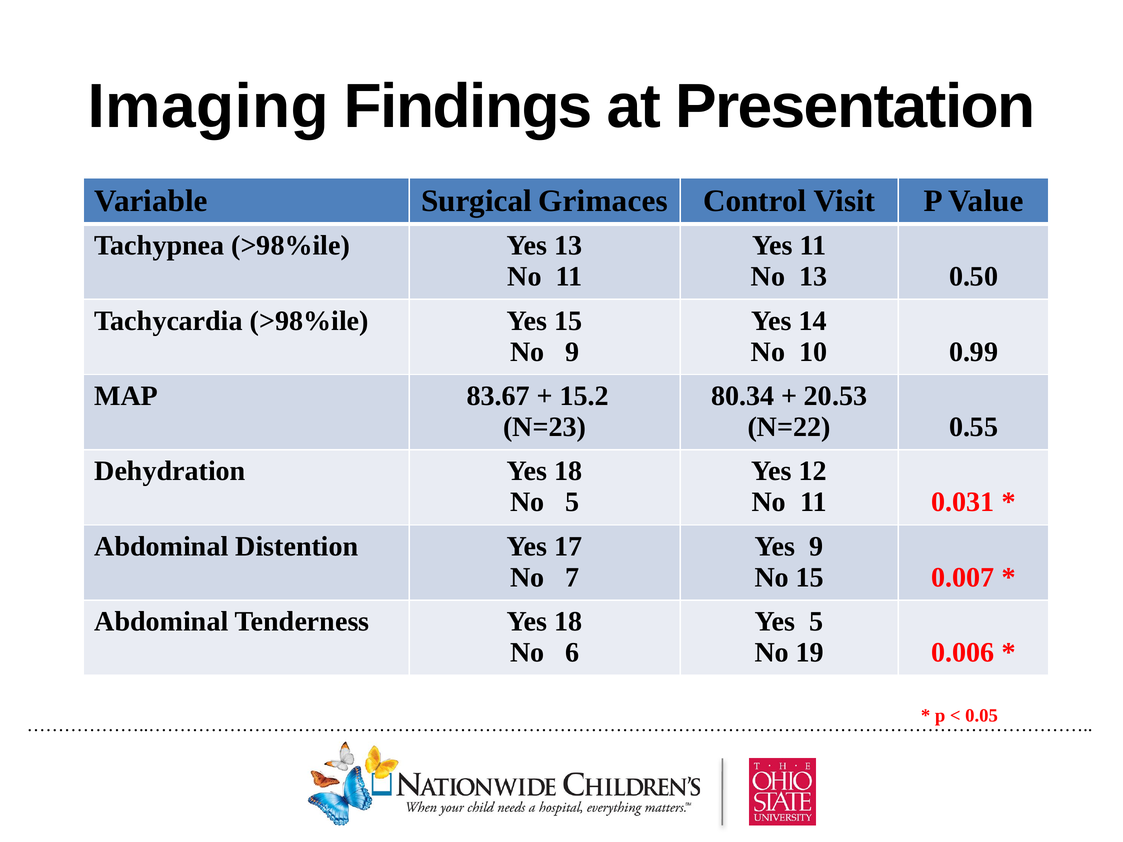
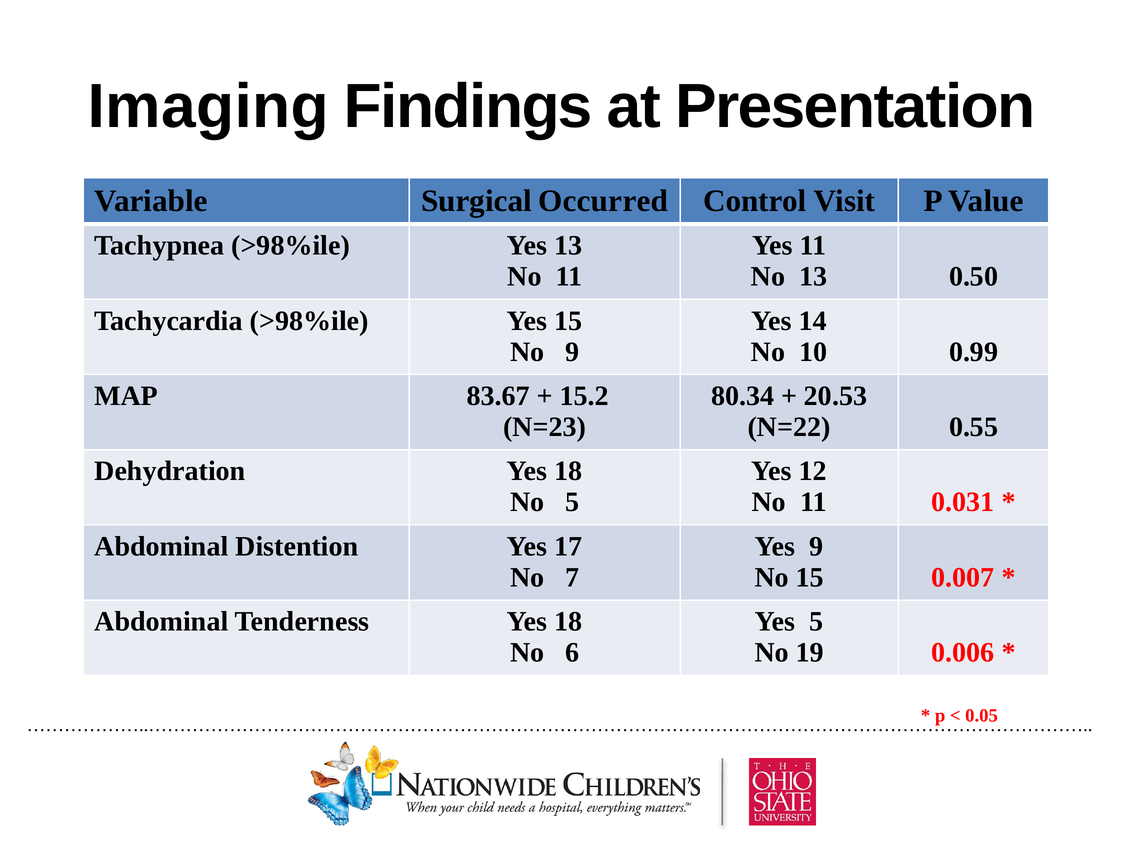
Grimaces: Grimaces -> Occurred
